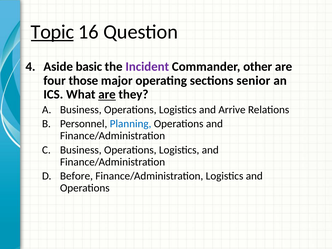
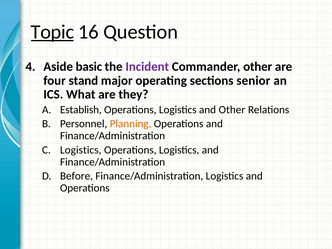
those: those -> stand
are at (107, 94) underline: present -> none
Business at (81, 110): Business -> Establish
and Arrive: Arrive -> Other
Planning colour: blue -> orange
Business at (81, 150): Business -> Logistics
